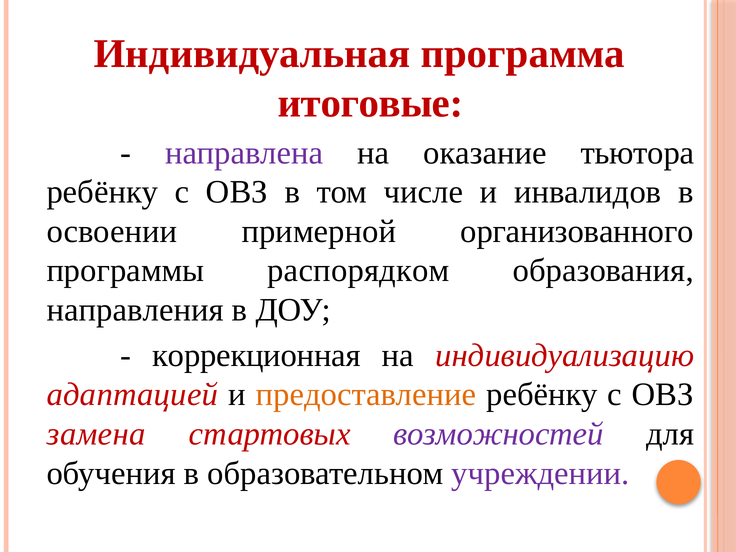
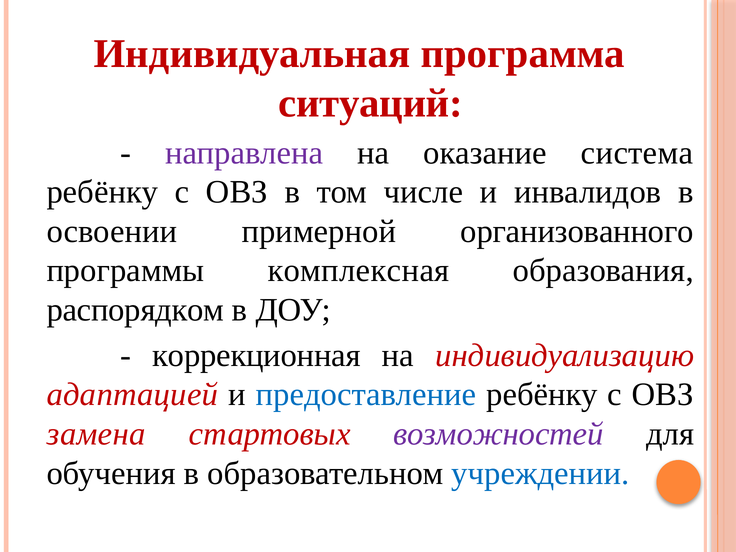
итоговые: итоговые -> ситуаций
тьютора: тьютора -> система
распорядком: распорядком -> комплексная
направления: направления -> распорядком
предоставление colour: orange -> blue
учреждении colour: purple -> blue
